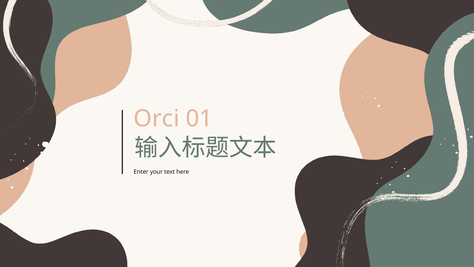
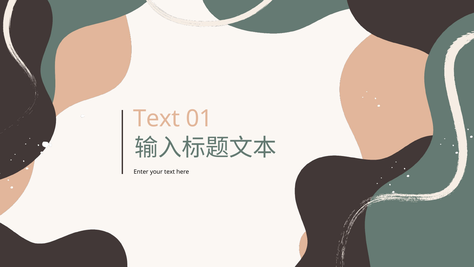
Orci at (157, 119): Orci -> Text
